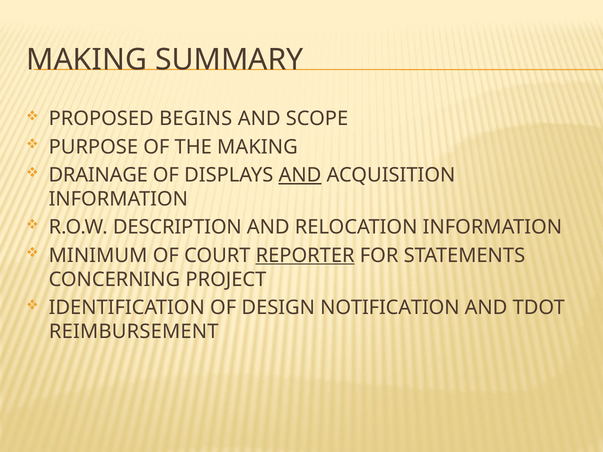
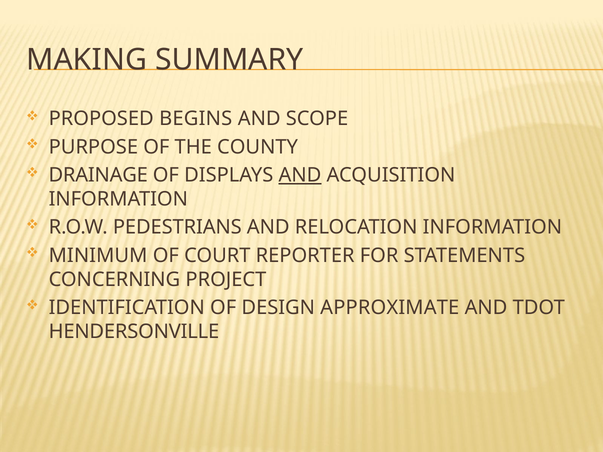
THE MAKING: MAKING -> COUNTY
DESCRIPTION: DESCRIPTION -> PEDESTRIANS
REPORTER underline: present -> none
NOTIFICATION: NOTIFICATION -> APPROXIMATE
REIMBURSEMENT: REIMBURSEMENT -> HENDERSONVILLE
